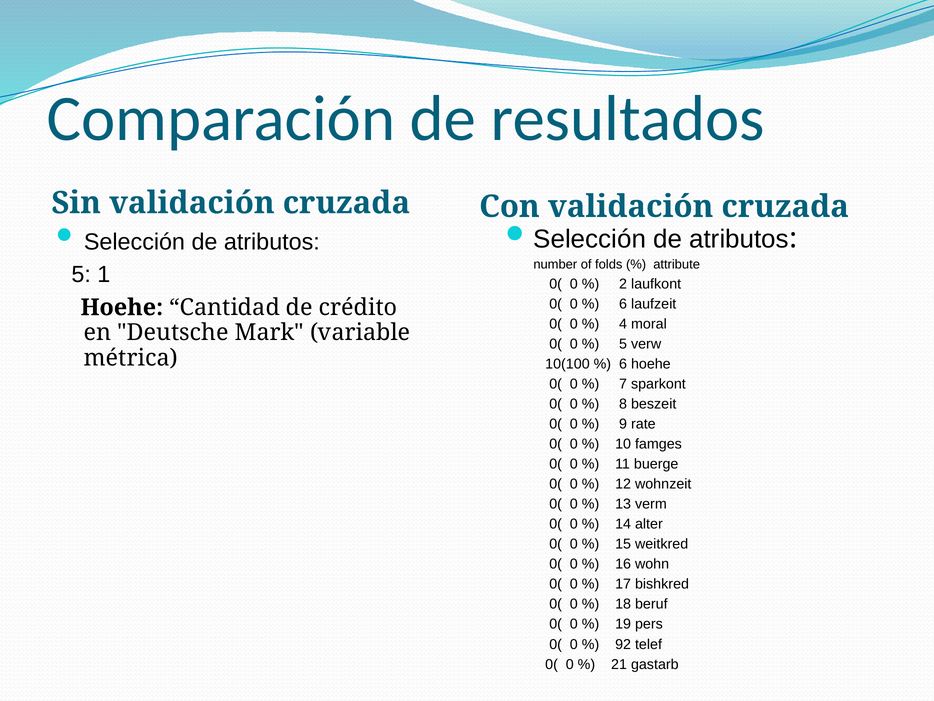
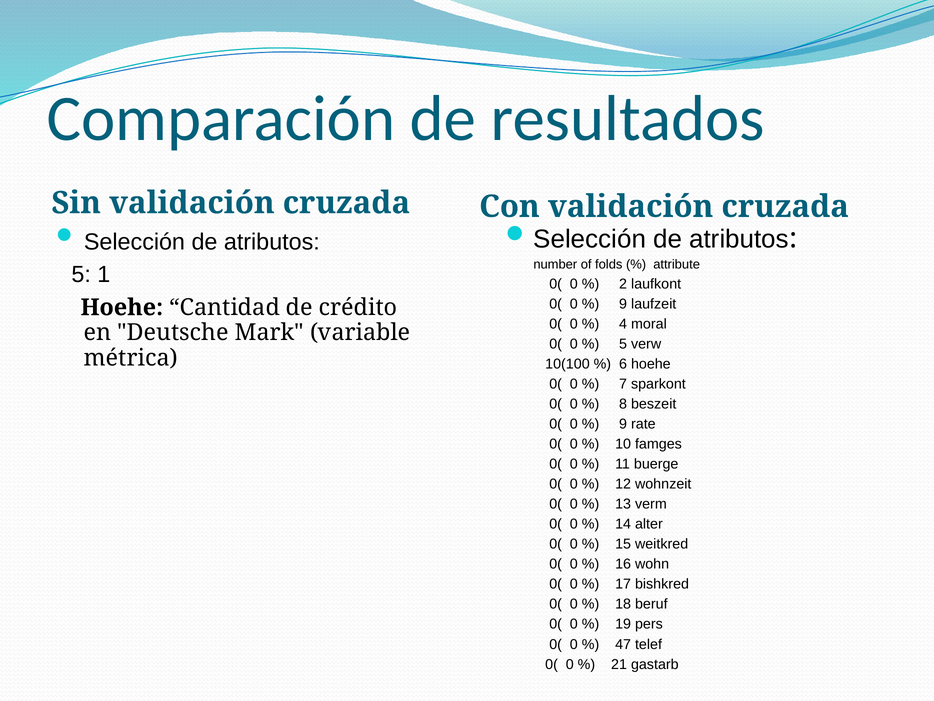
6 at (623, 304): 6 -> 9
92: 92 -> 47
